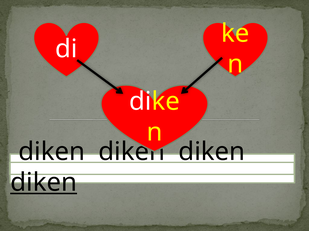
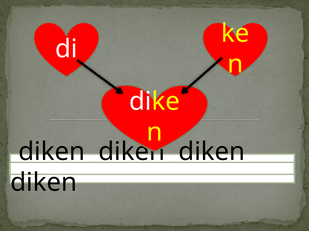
diken at (44, 183) underline: present -> none
